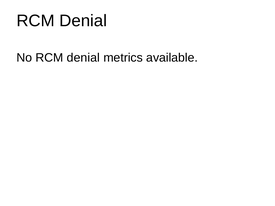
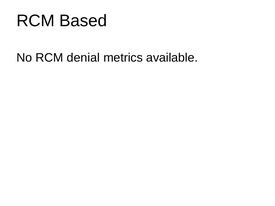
Denial at (83, 21): Denial -> Based
